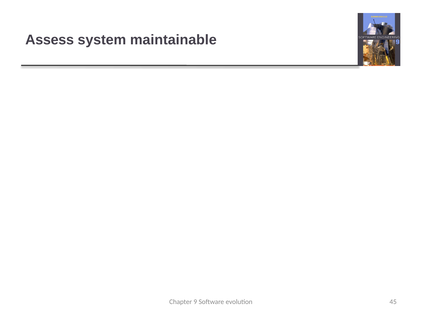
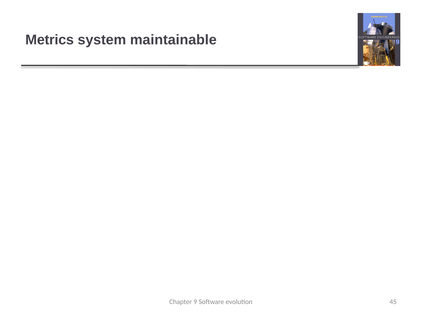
Assess: Assess -> Metrics
